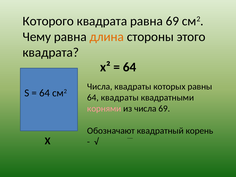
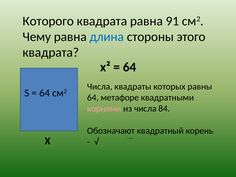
равна 69: 69 -> 91
длина colour: orange -> blue
64 квадраты: квадраты -> метафоре
числа 69: 69 -> 84
